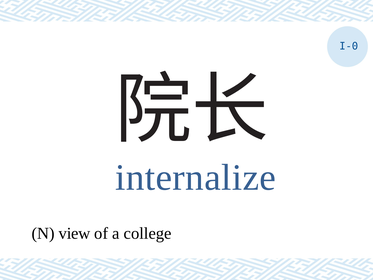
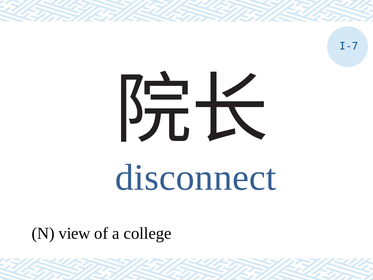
I-0: I-0 -> I-7
internalize: internalize -> disconnect
